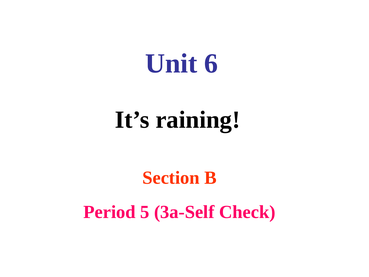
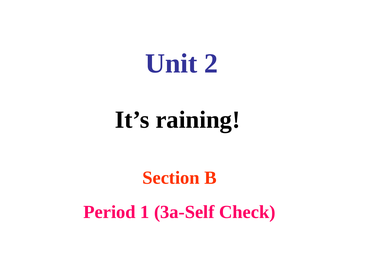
6: 6 -> 2
5: 5 -> 1
